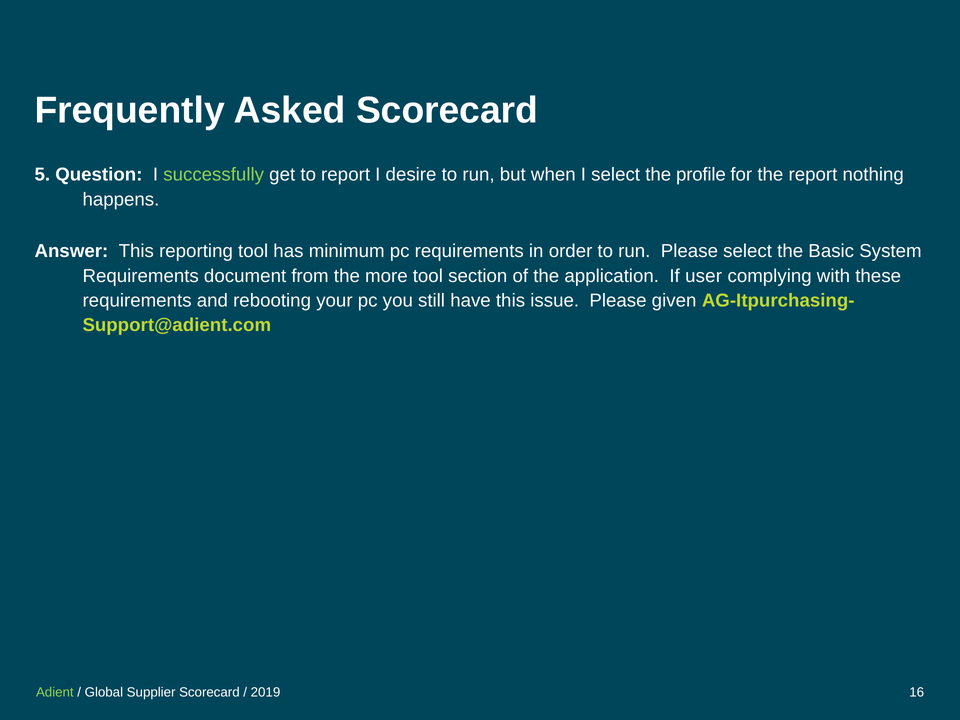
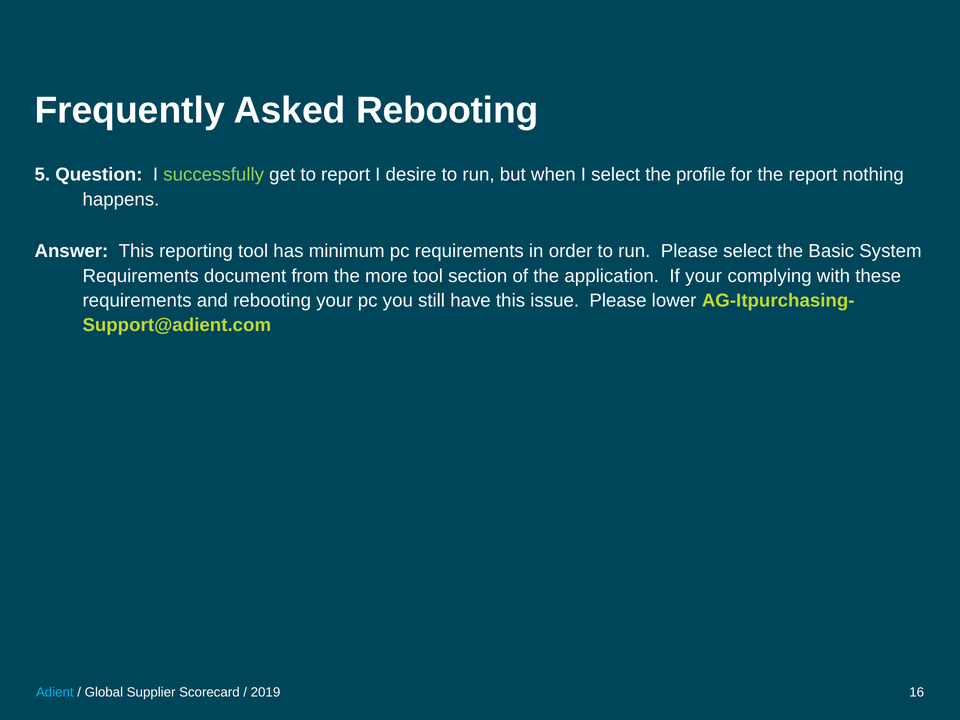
Asked Scorecard: Scorecard -> Rebooting
If user: user -> your
given: given -> lower
Adient colour: light green -> light blue
